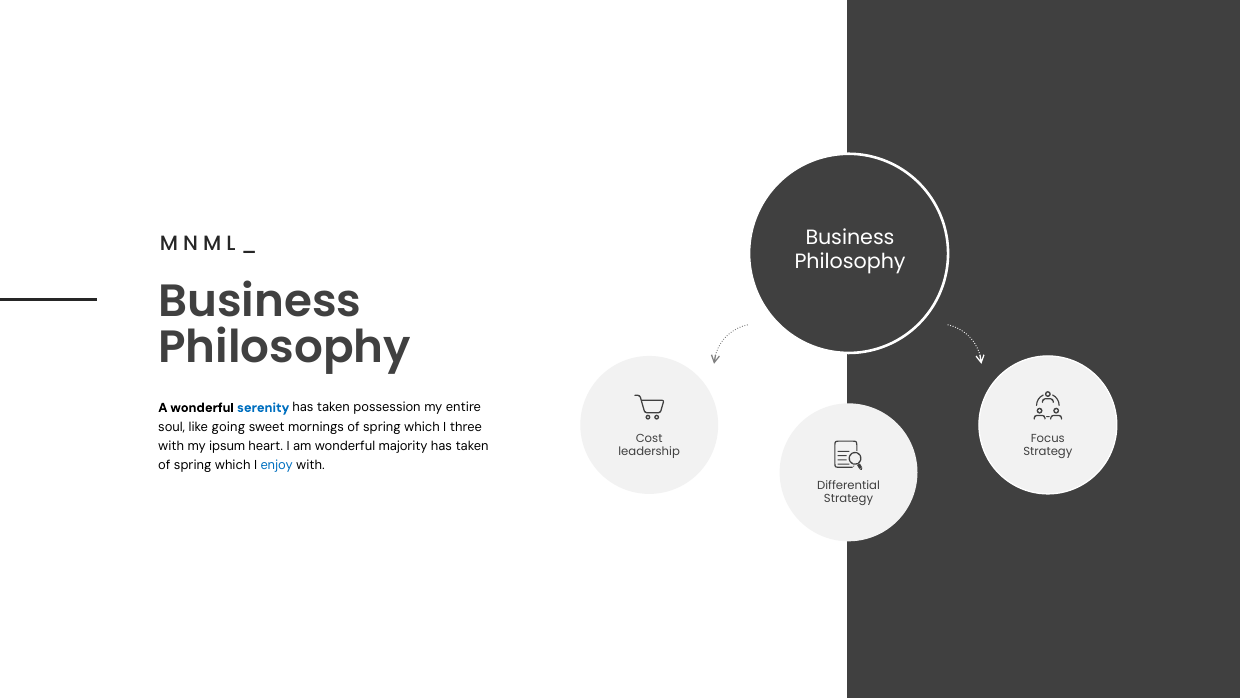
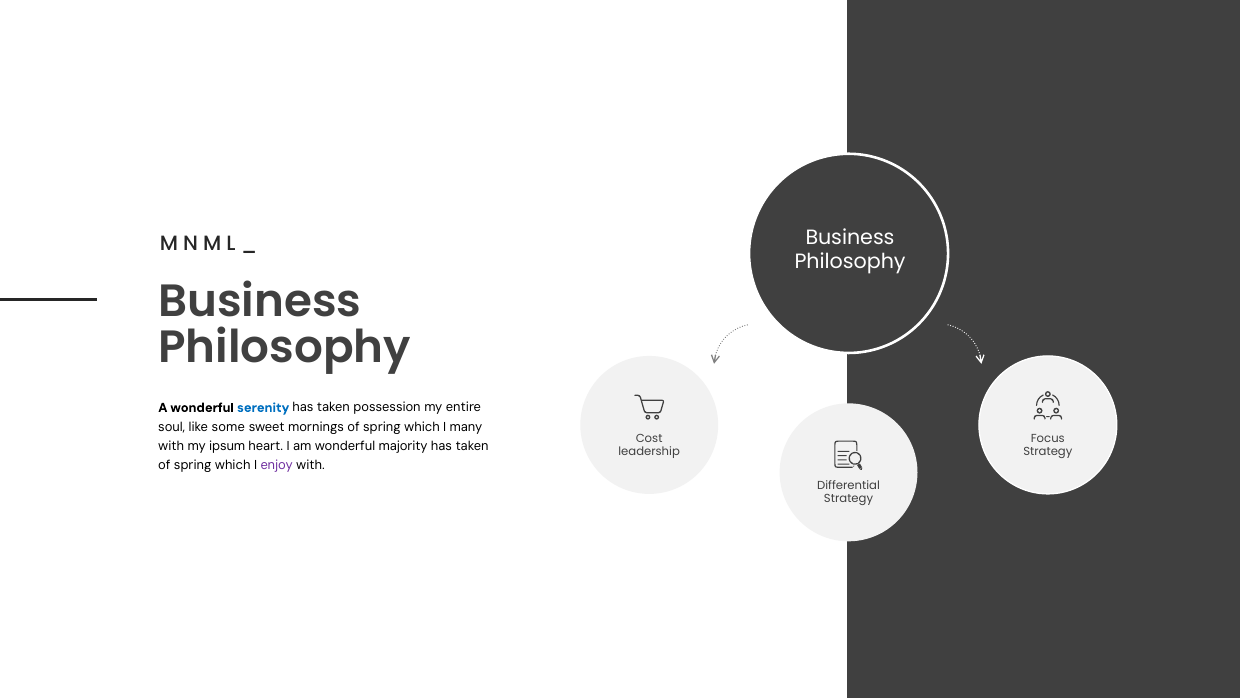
going: going -> some
three: three -> many
enjoy colour: blue -> purple
